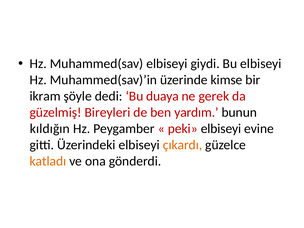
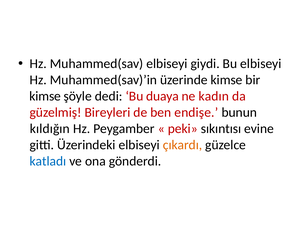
ikram at (45, 96): ikram -> kimse
gerek: gerek -> kadın
yardım: yardım -> endişe
peki elbiseyi: elbiseyi -> sıkıntısı
katladı colour: orange -> blue
